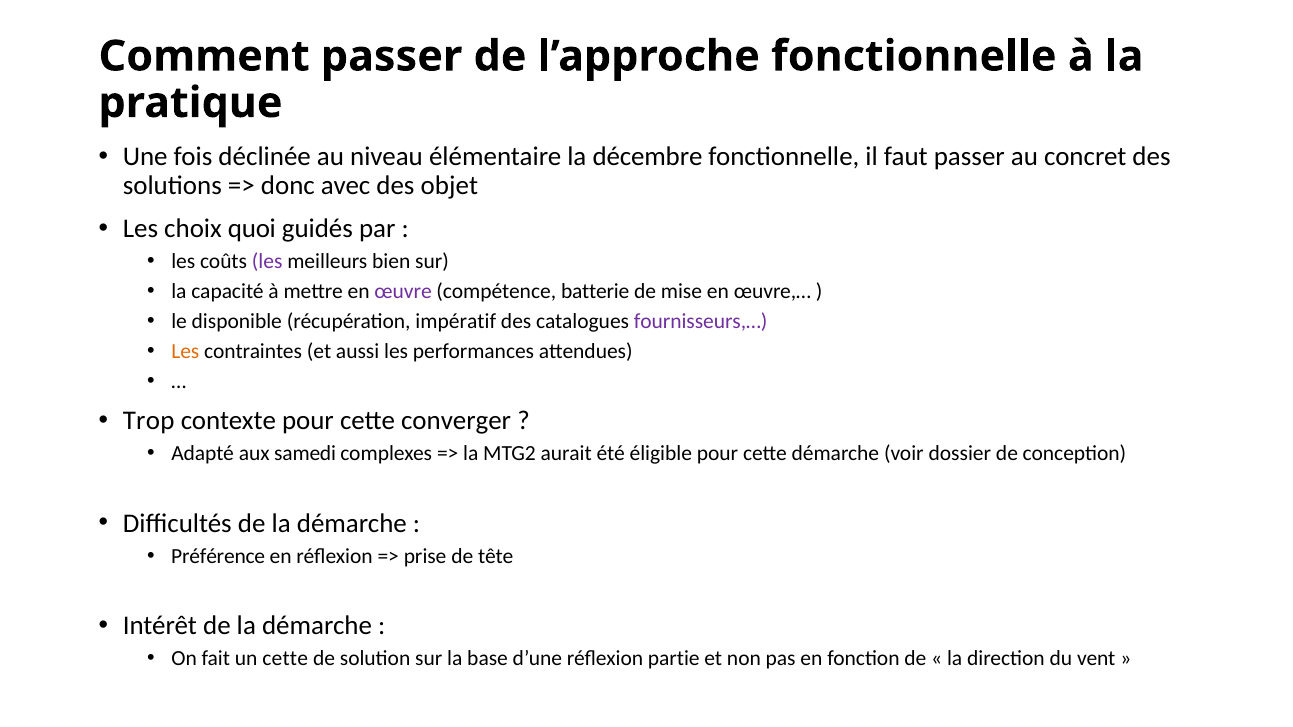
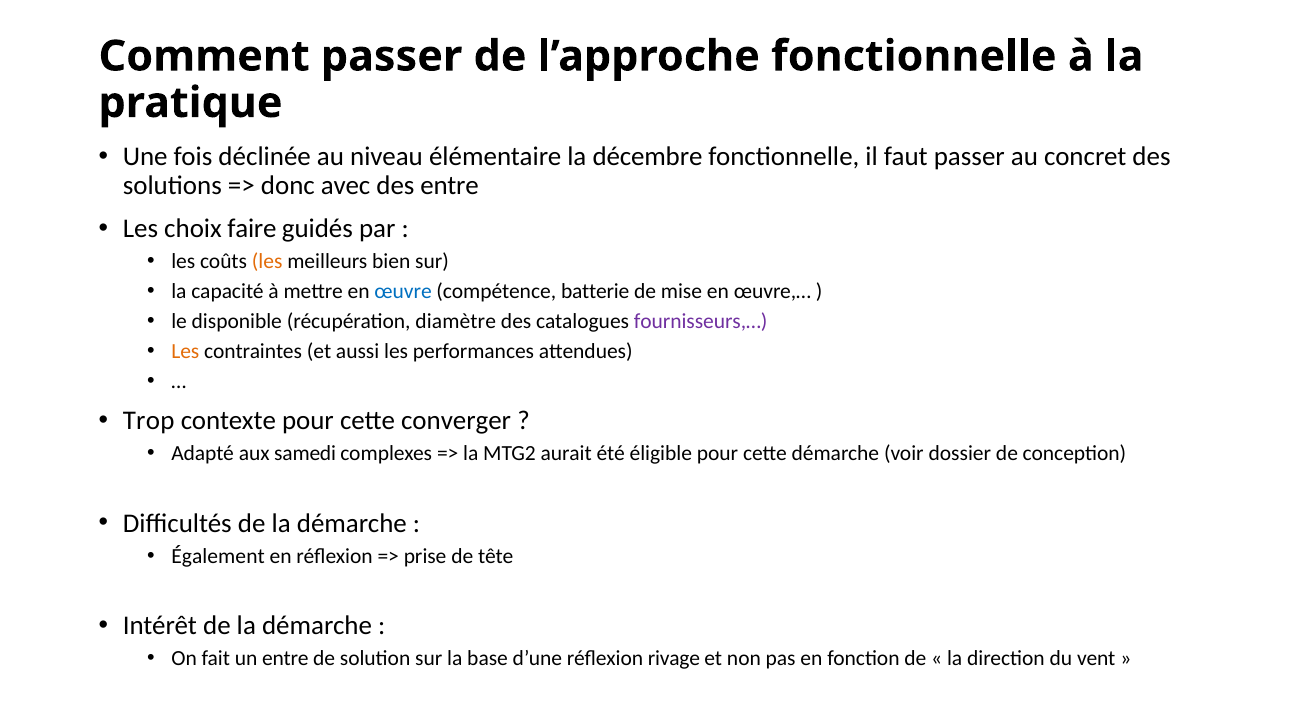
des objet: objet -> entre
quoi: quoi -> faire
les at (267, 262) colour: purple -> orange
œuvre colour: purple -> blue
impératif: impératif -> diamètre
Préférence: Préférence -> Également
un cette: cette -> entre
partie: partie -> rivage
